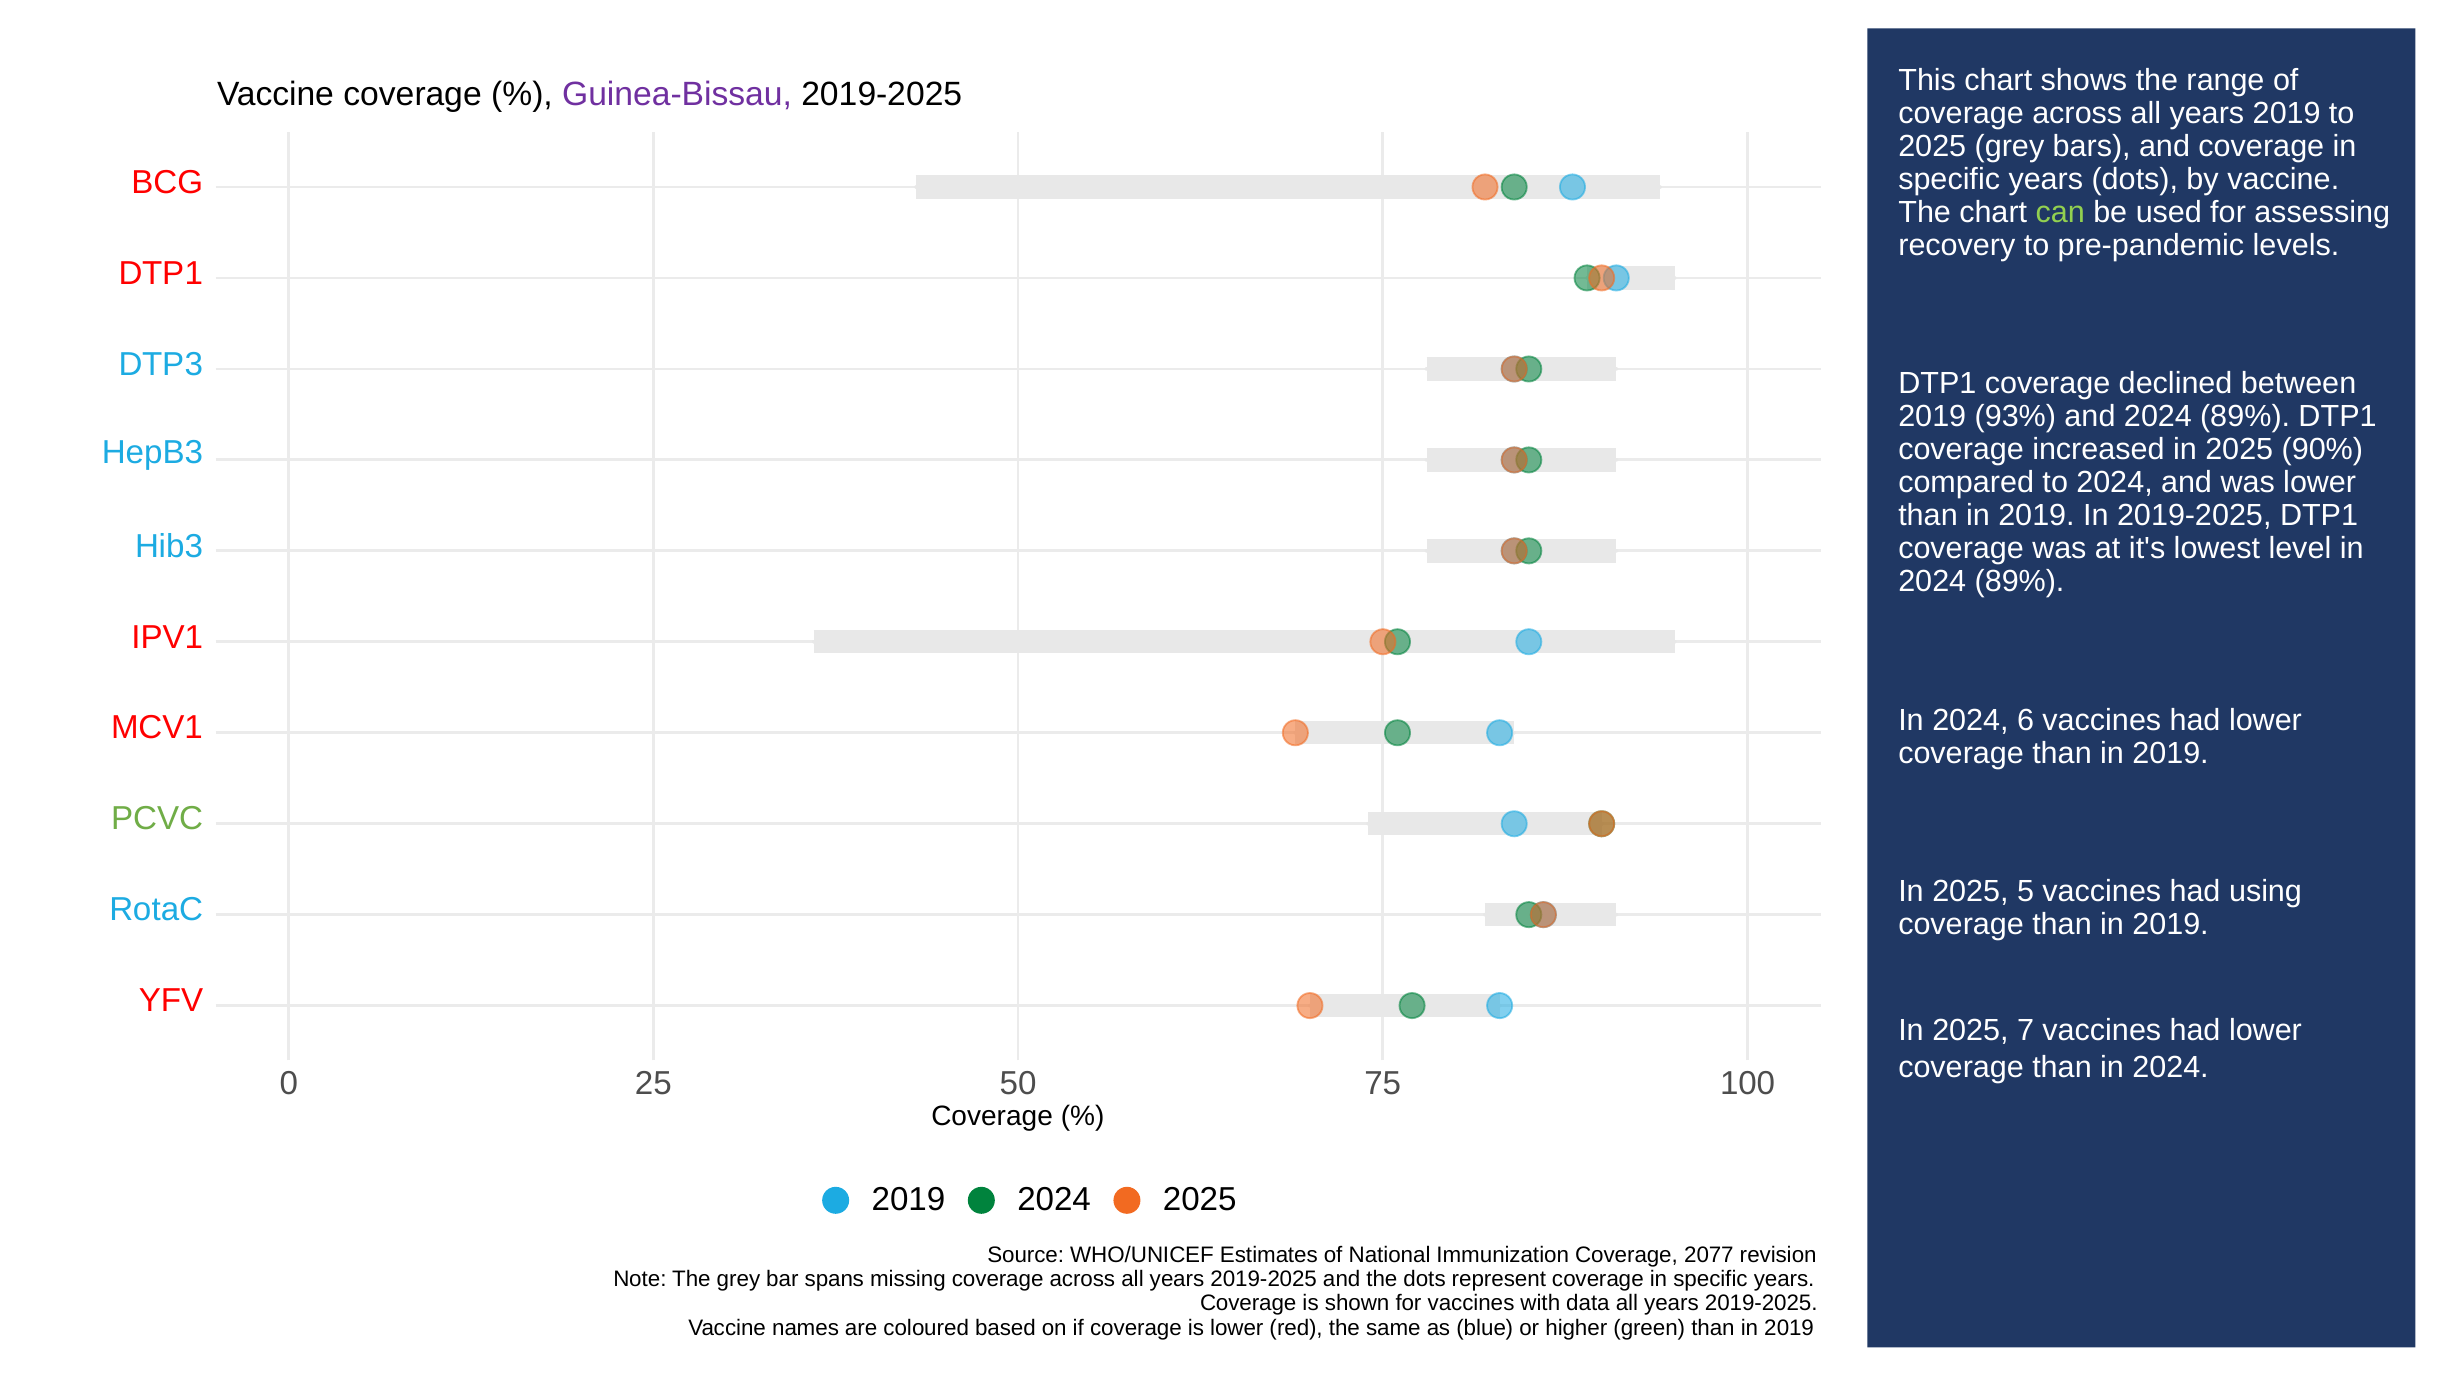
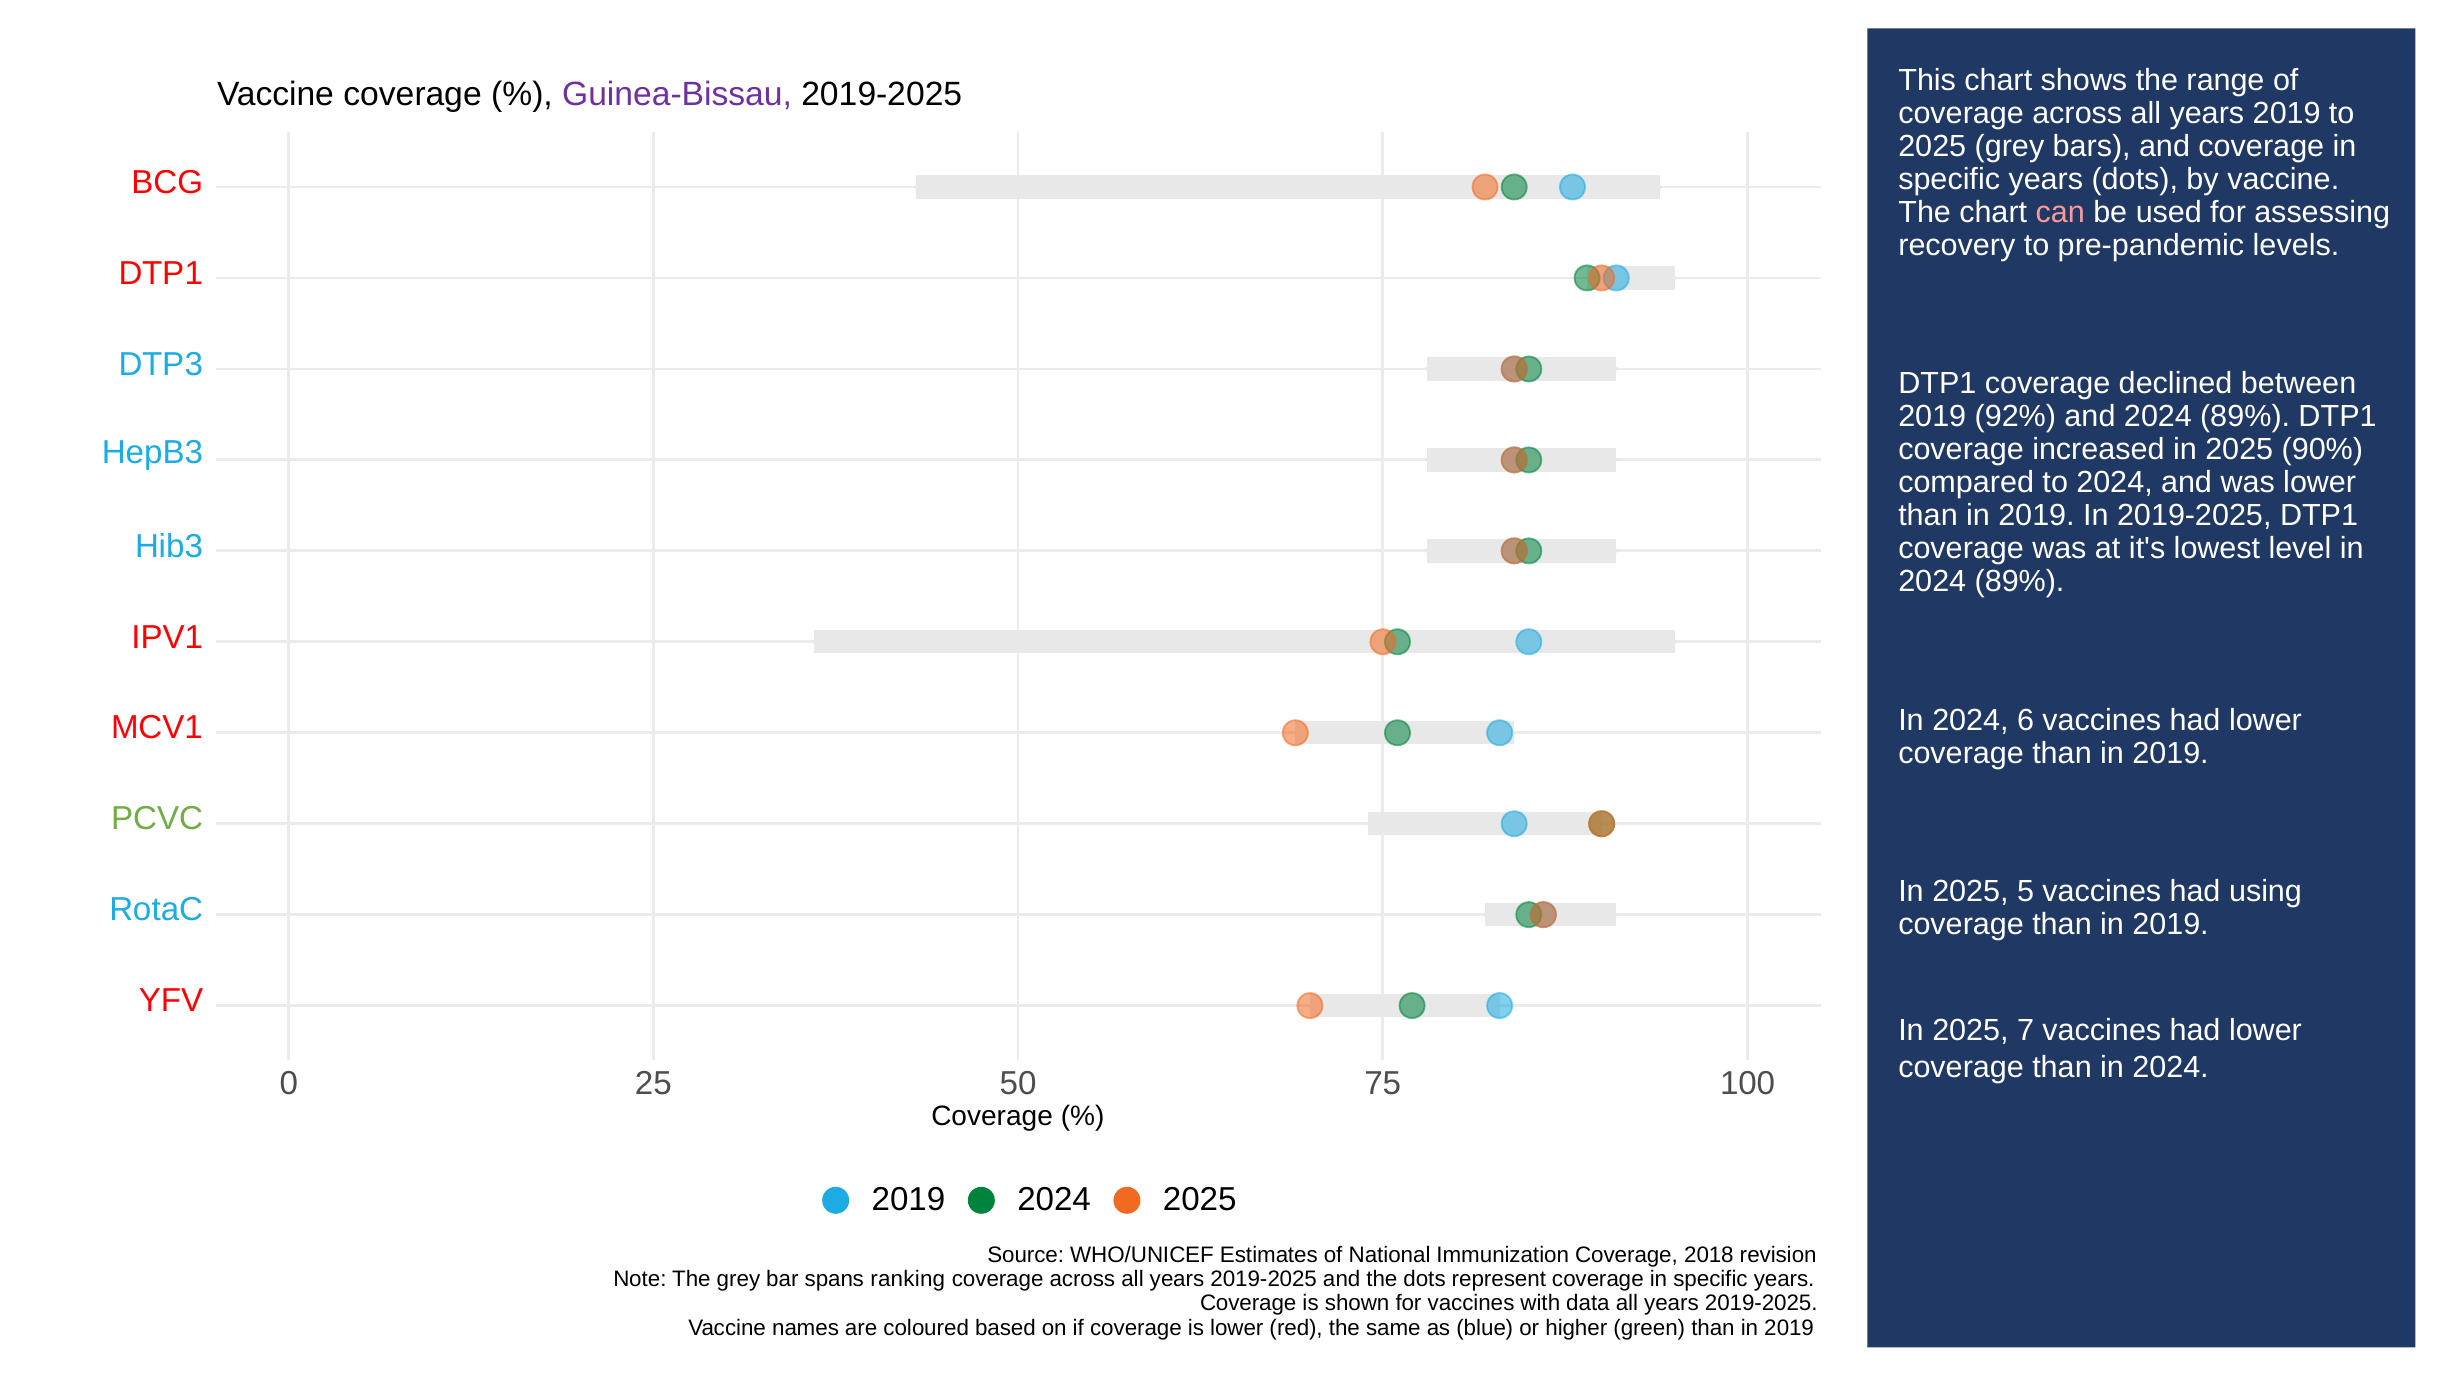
can colour: light green -> pink
93%: 93% -> 92%
2077: 2077 -> 2018
missing: missing -> ranking
